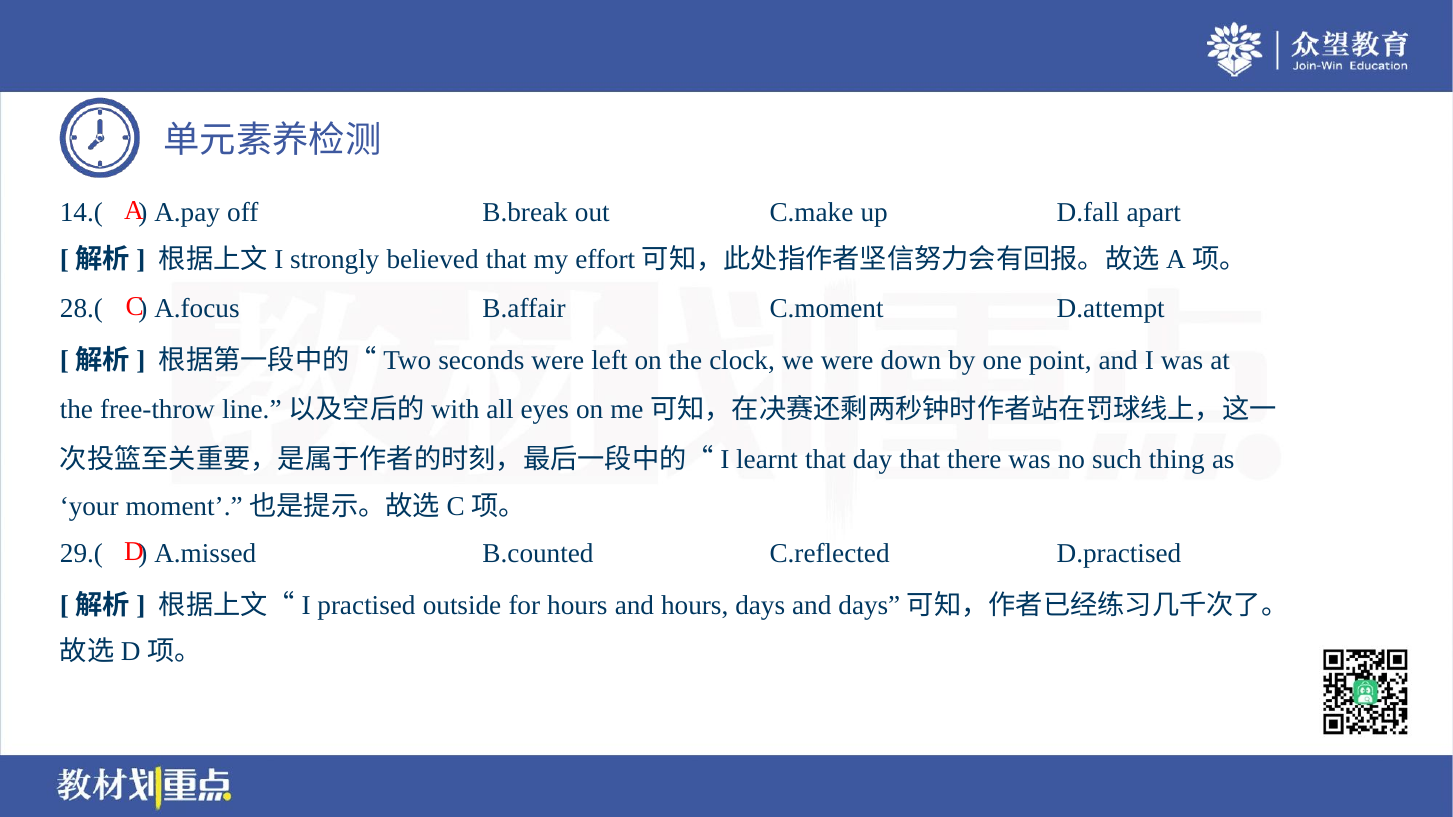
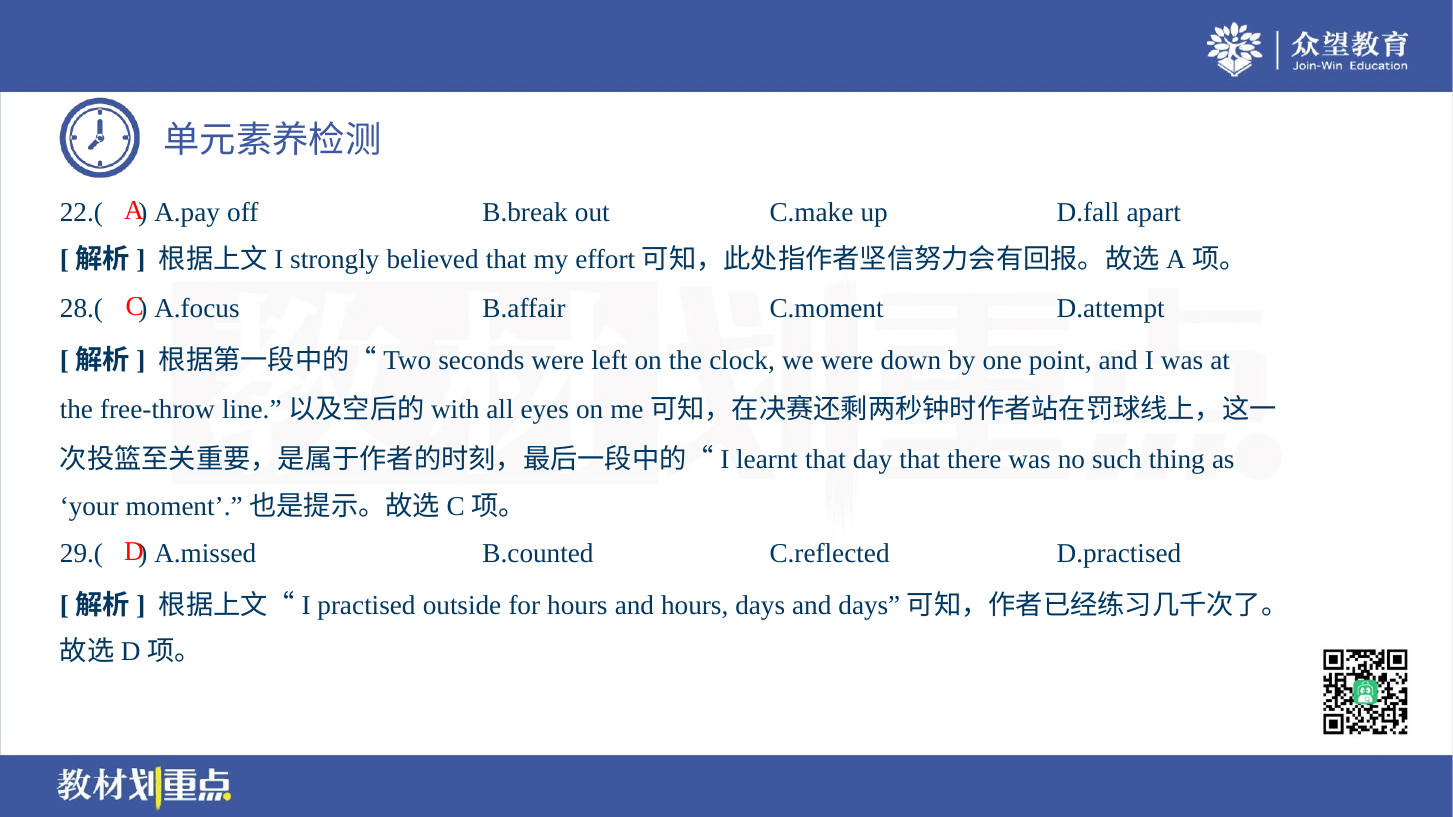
14.(: 14.( -> 22.(
